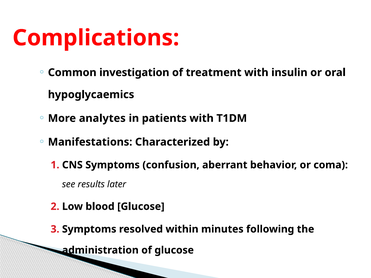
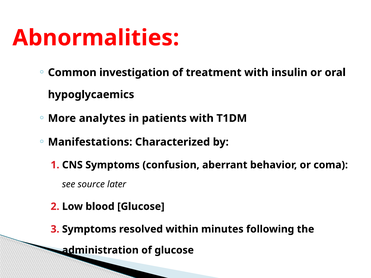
Complications: Complications -> Abnormalities
results: results -> source
